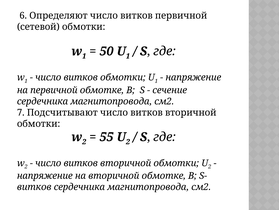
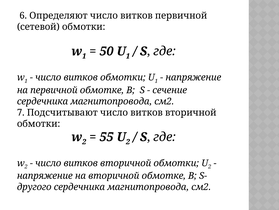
витков at (34, 186): витков -> другого
